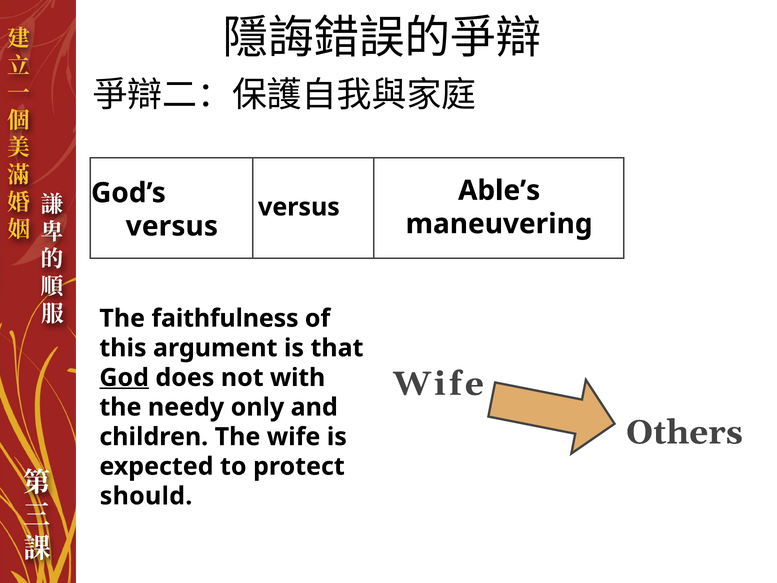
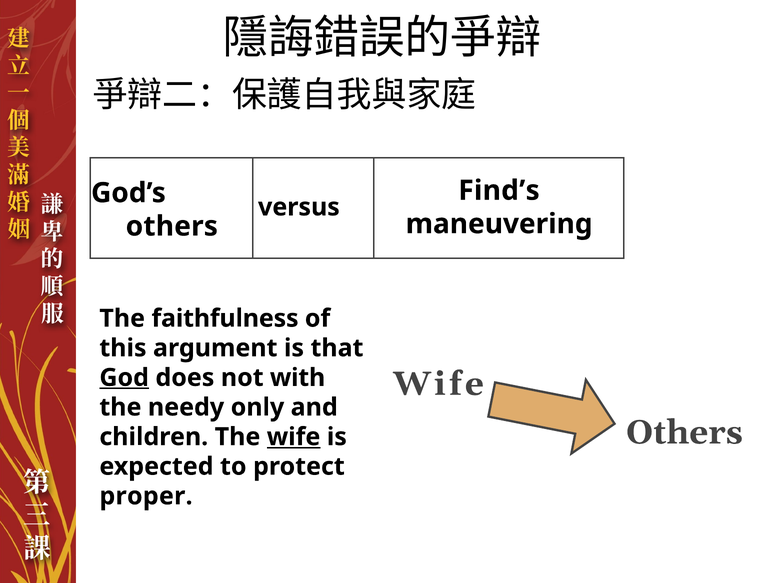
Able’s: Able’s -> Find’s
versus at (172, 226): versus -> others
wife at (294, 437) underline: none -> present
should: should -> proper
